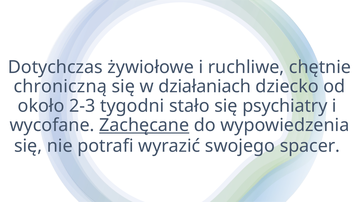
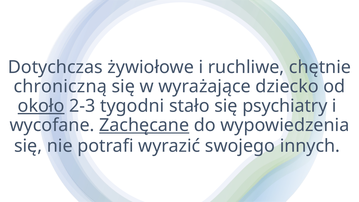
działaniach: działaniach -> wyrażające
około underline: none -> present
spacer: spacer -> innych
